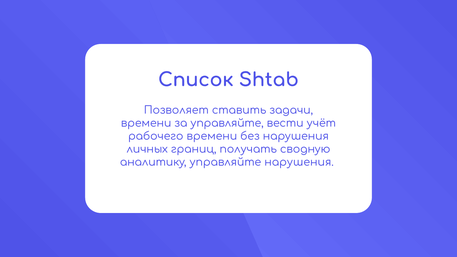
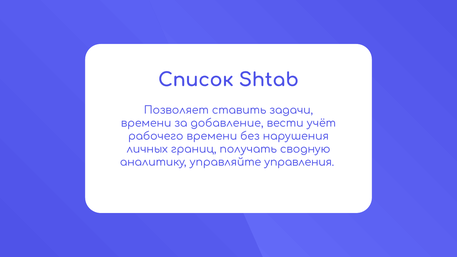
за управляйте: управляйте -> добавление
управляйте нарушения: нарушения -> управления
